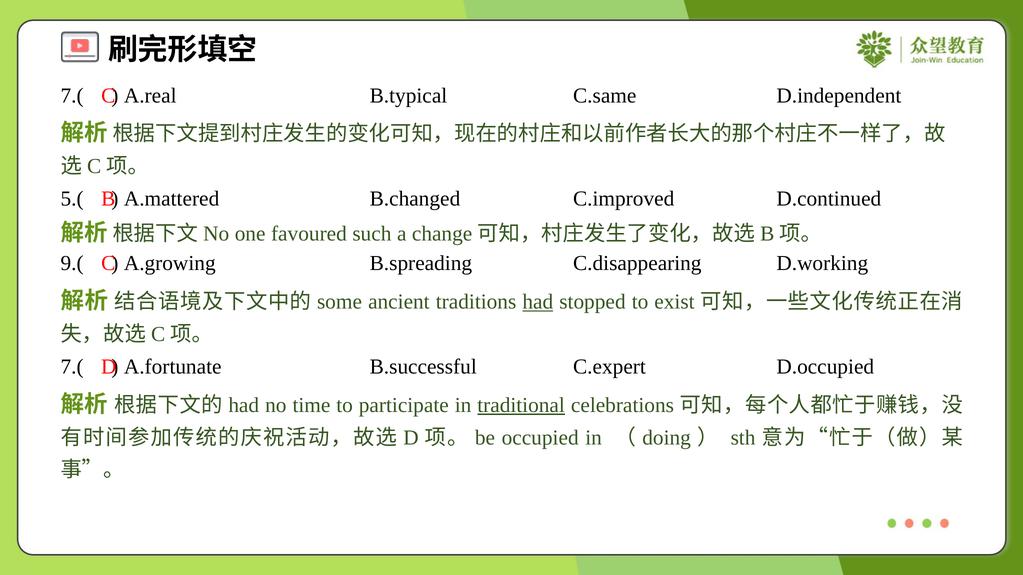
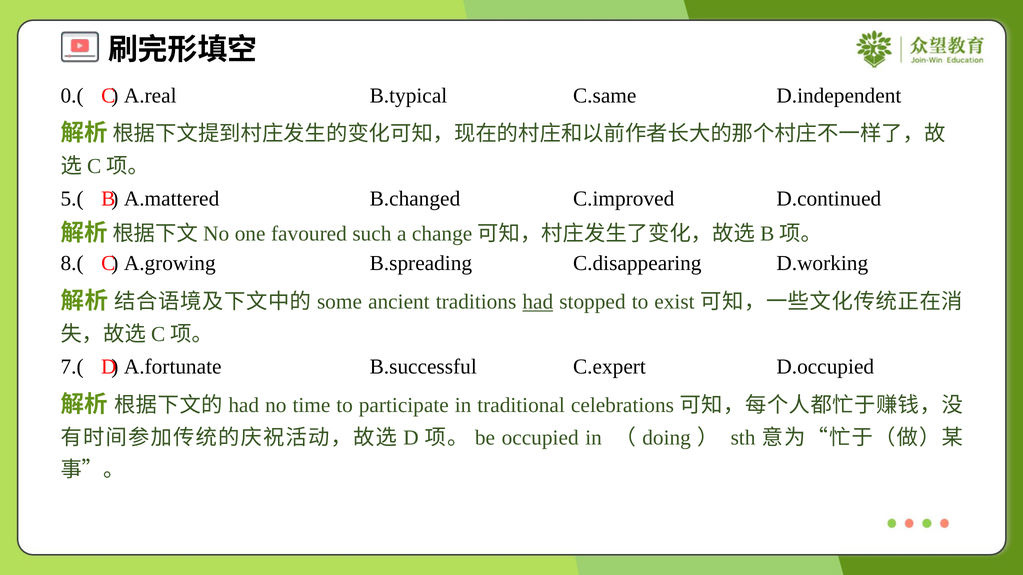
7.( at (72, 96): 7.( -> 0.(
9.(: 9.( -> 8.(
traditional underline: present -> none
